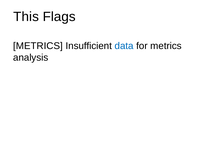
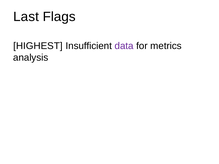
This: This -> Last
METRICS at (38, 46): METRICS -> HIGHEST
data colour: blue -> purple
